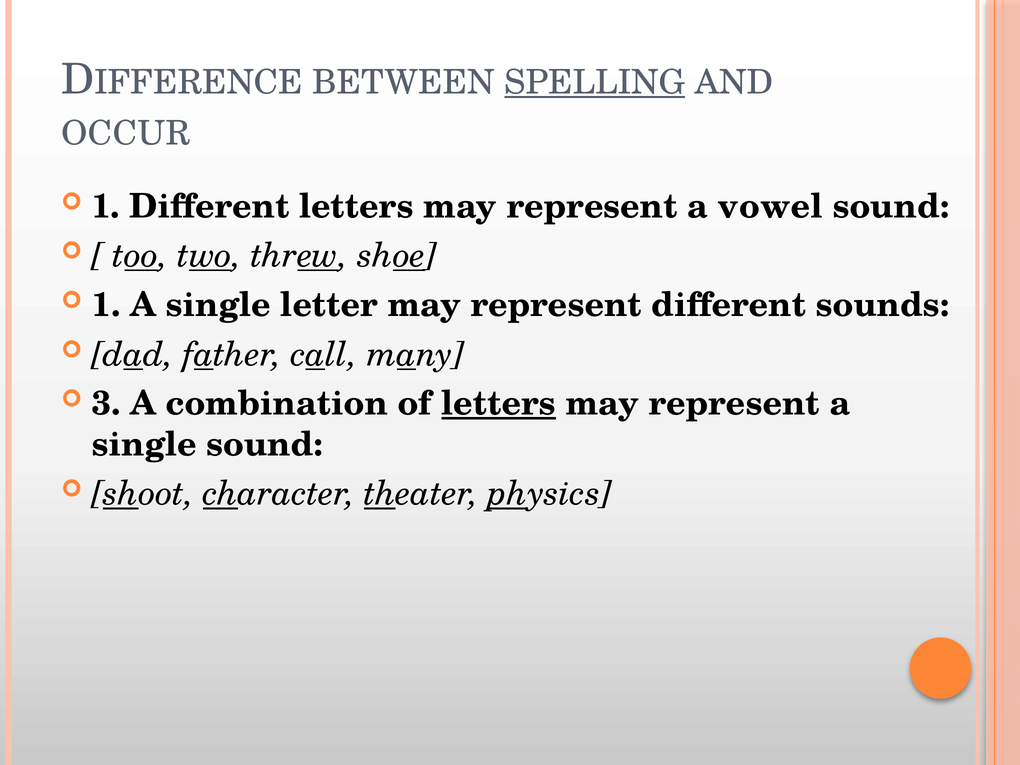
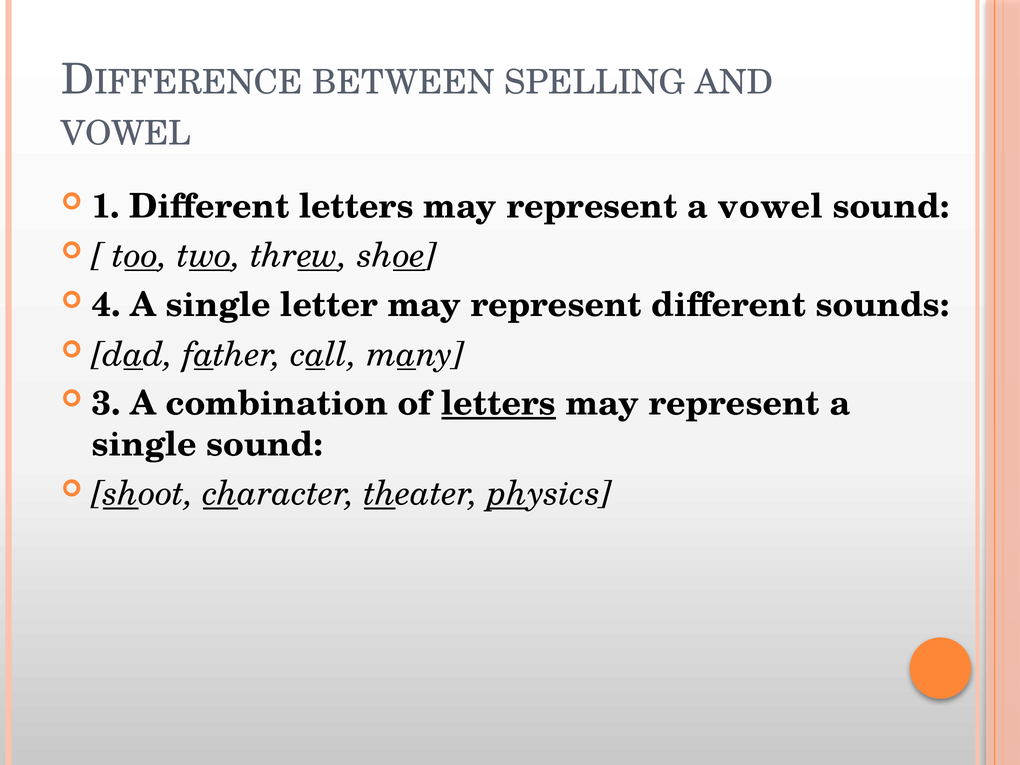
SPELLING underline: present -> none
OCCUR at (126, 133): OCCUR -> VOWEL
1 at (106, 305): 1 -> 4
